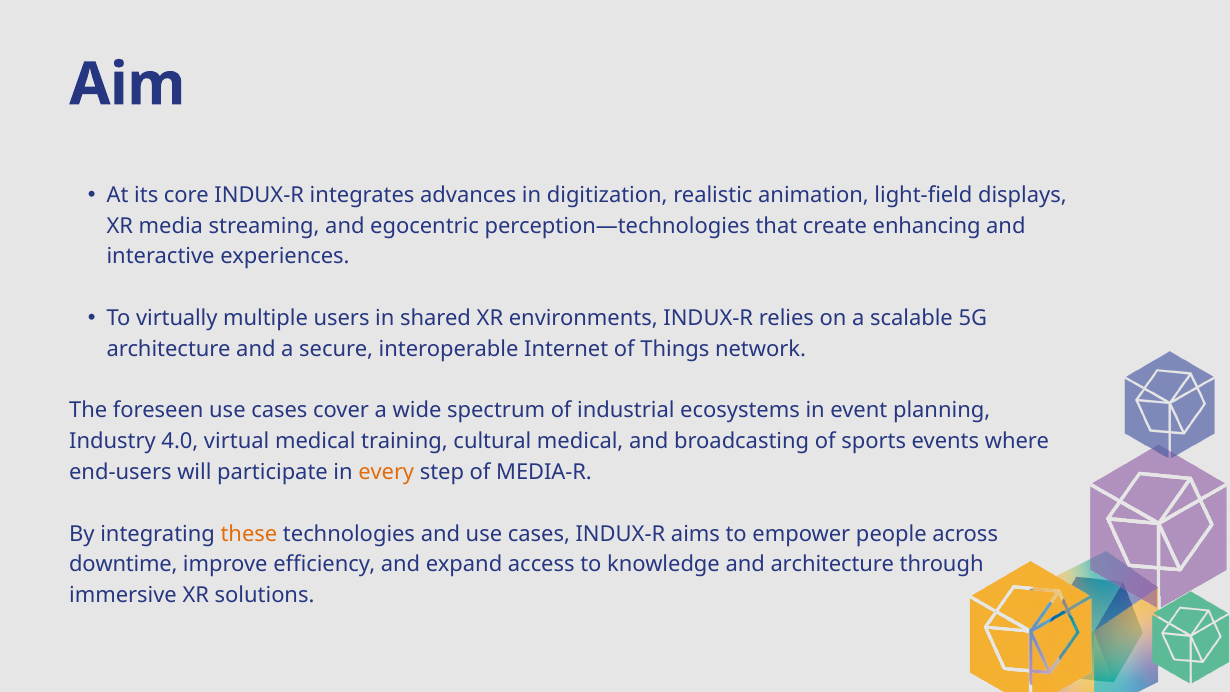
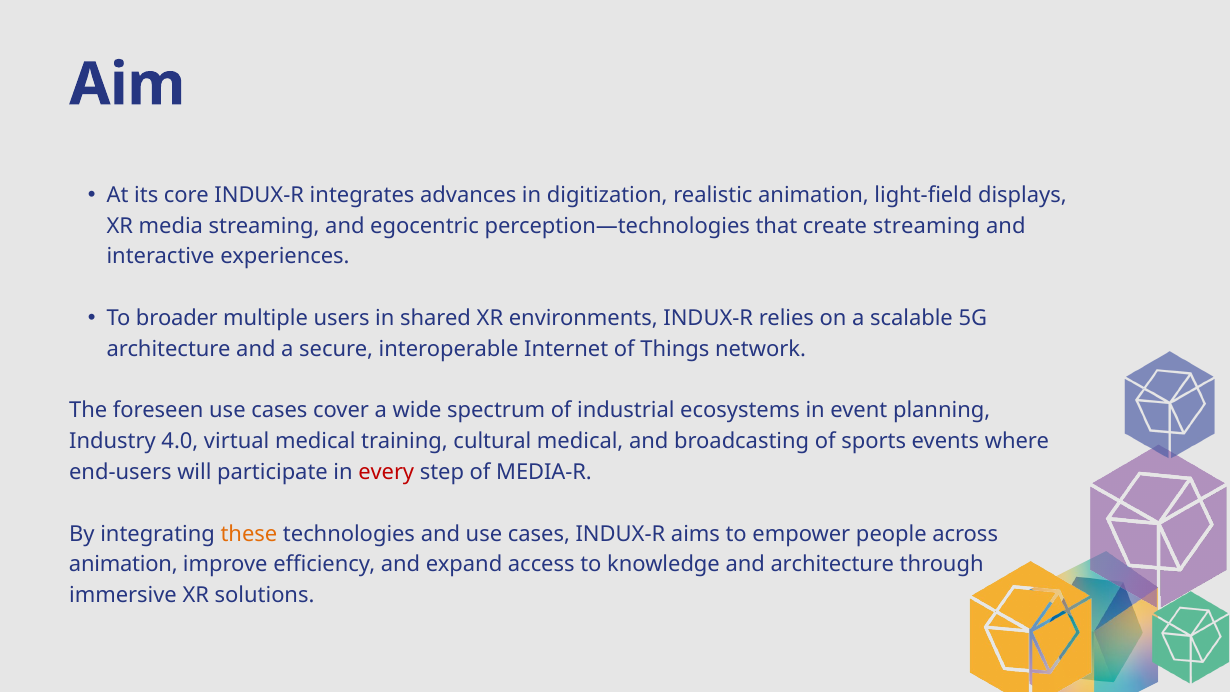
create enhancing: enhancing -> streaming
virtually: virtually -> broader
every colour: orange -> red
downtime at (123, 565): downtime -> animation
